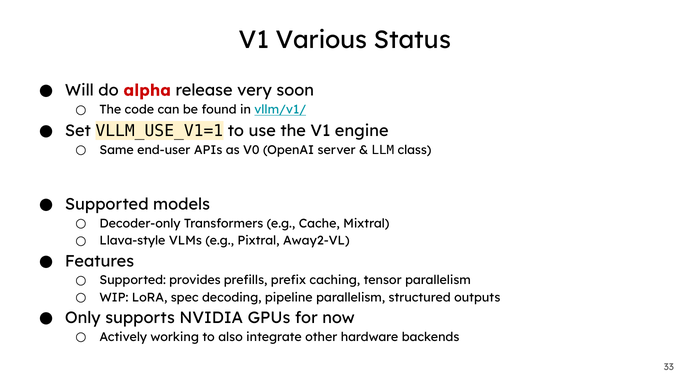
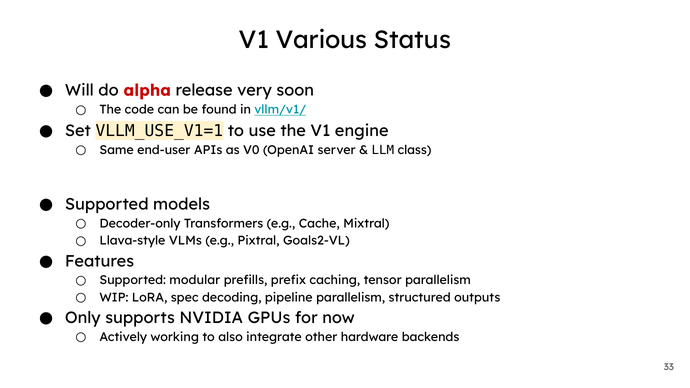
Away2-VL: Away2-VL -> Goals2-VL
provides: provides -> modular
